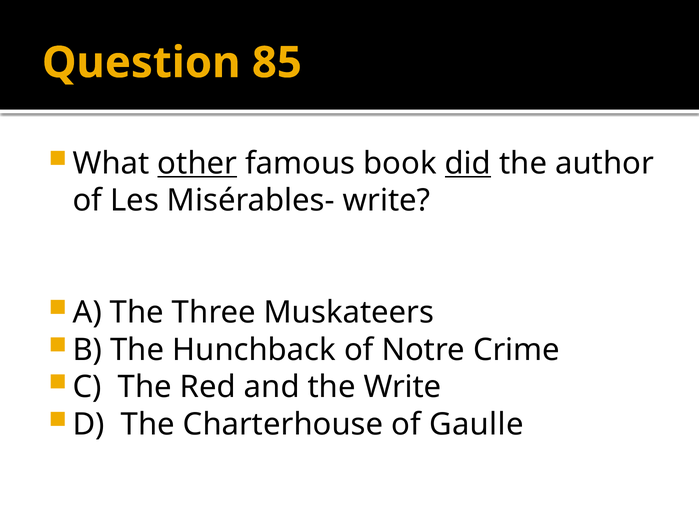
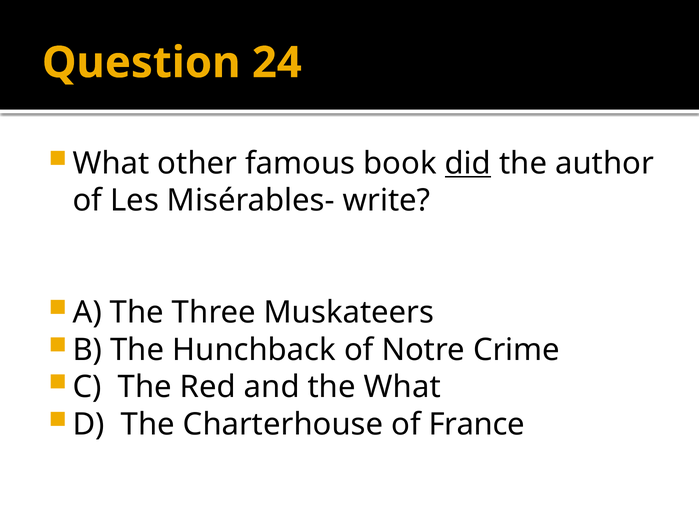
85: 85 -> 24
other underline: present -> none
the Write: Write -> What
Gaulle: Gaulle -> France
